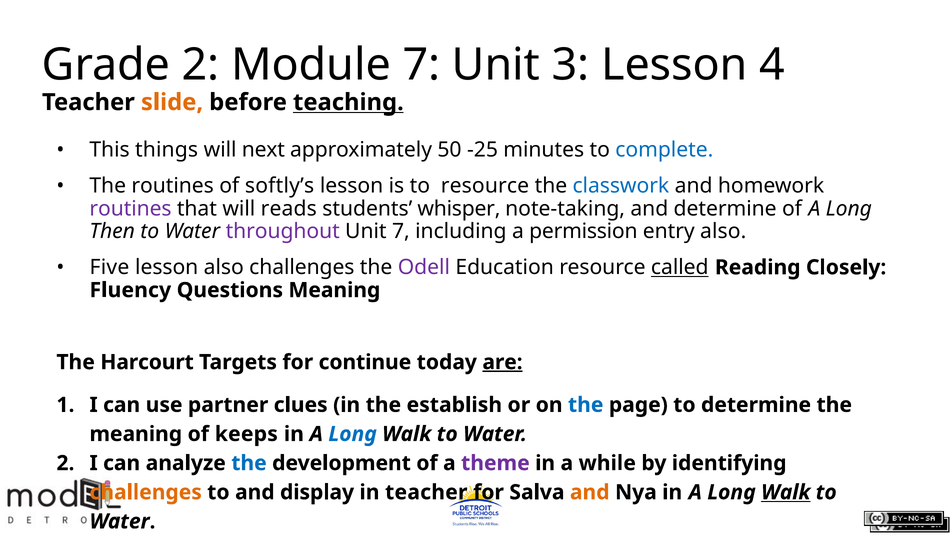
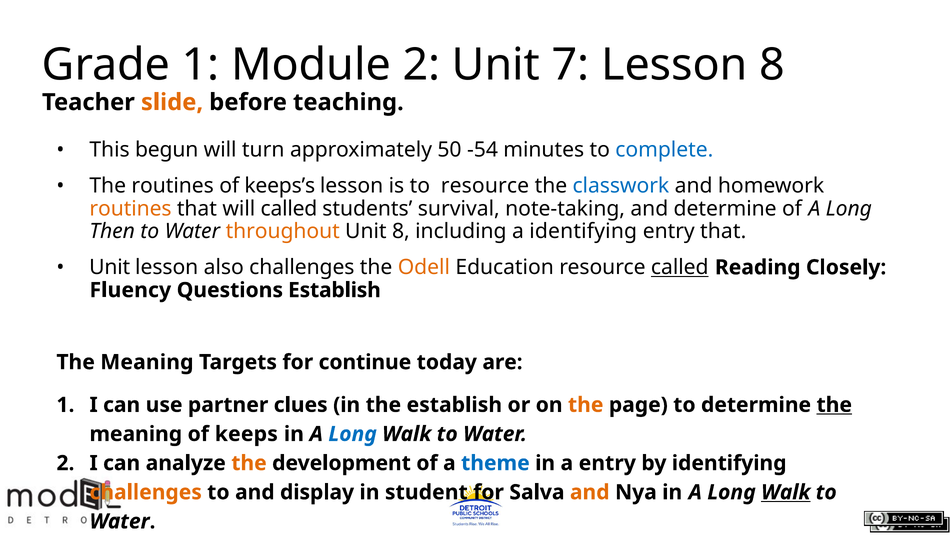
Grade 2: 2 -> 1
Module 7: 7 -> 2
3: 3 -> 7
Lesson 4: 4 -> 8
teaching underline: present -> none
things: things -> begun
next: next -> turn
-25: -25 -> -54
softly’s: softly’s -> keeps’s
routines at (131, 209) colour: purple -> orange
will reads: reads -> called
whisper: whisper -> survival
throughout colour: purple -> orange
Unit 7: 7 -> 8
a permission: permission -> identifying
entry also: also -> that
Five at (109, 267): Five -> Unit
Odell colour: purple -> orange
Questions Meaning: Meaning -> Establish
Harcourt at (147, 362): Harcourt -> Meaning
are underline: present -> none
the at (586, 405) colour: blue -> orange
the at (834, 405) underline: none -> present
the at (249, 463) colour: blue -> orange
theme colour: purple -> blue
a while: while -> entry
in teacher: teacher -> student
